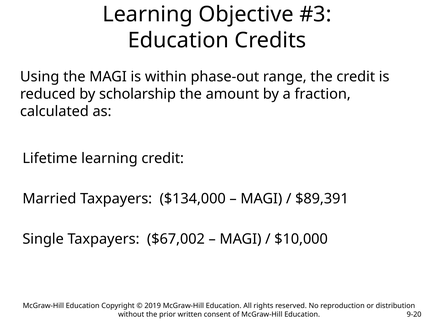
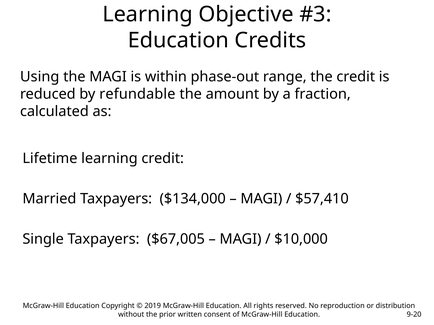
scholarship: scholarship -> refundable
$89,391: $89,391 -> $57,410
$67,002: $67,002 -> $67,005
